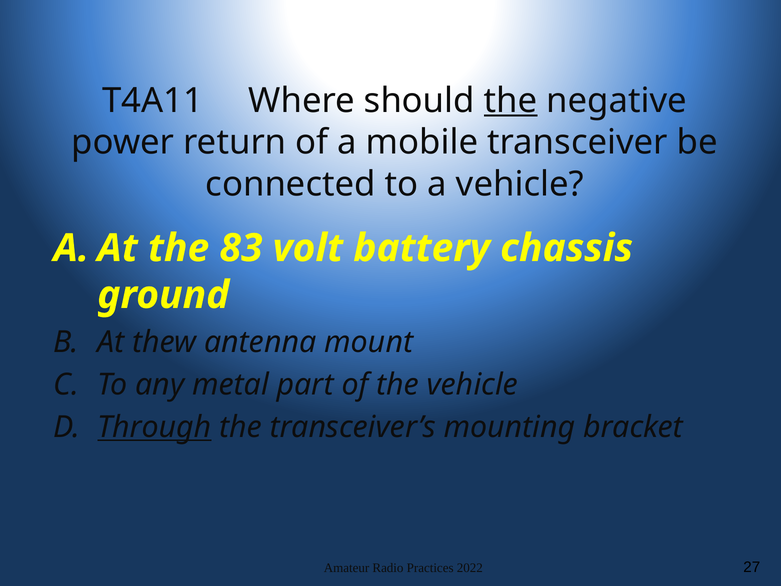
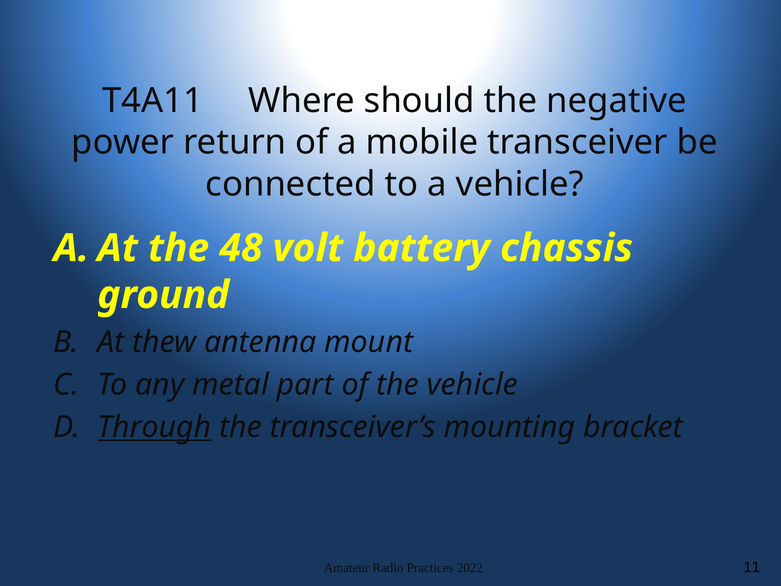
the at (511, 101) underline: present -> none
83: 83 -> 48
27: 27 -> 11
